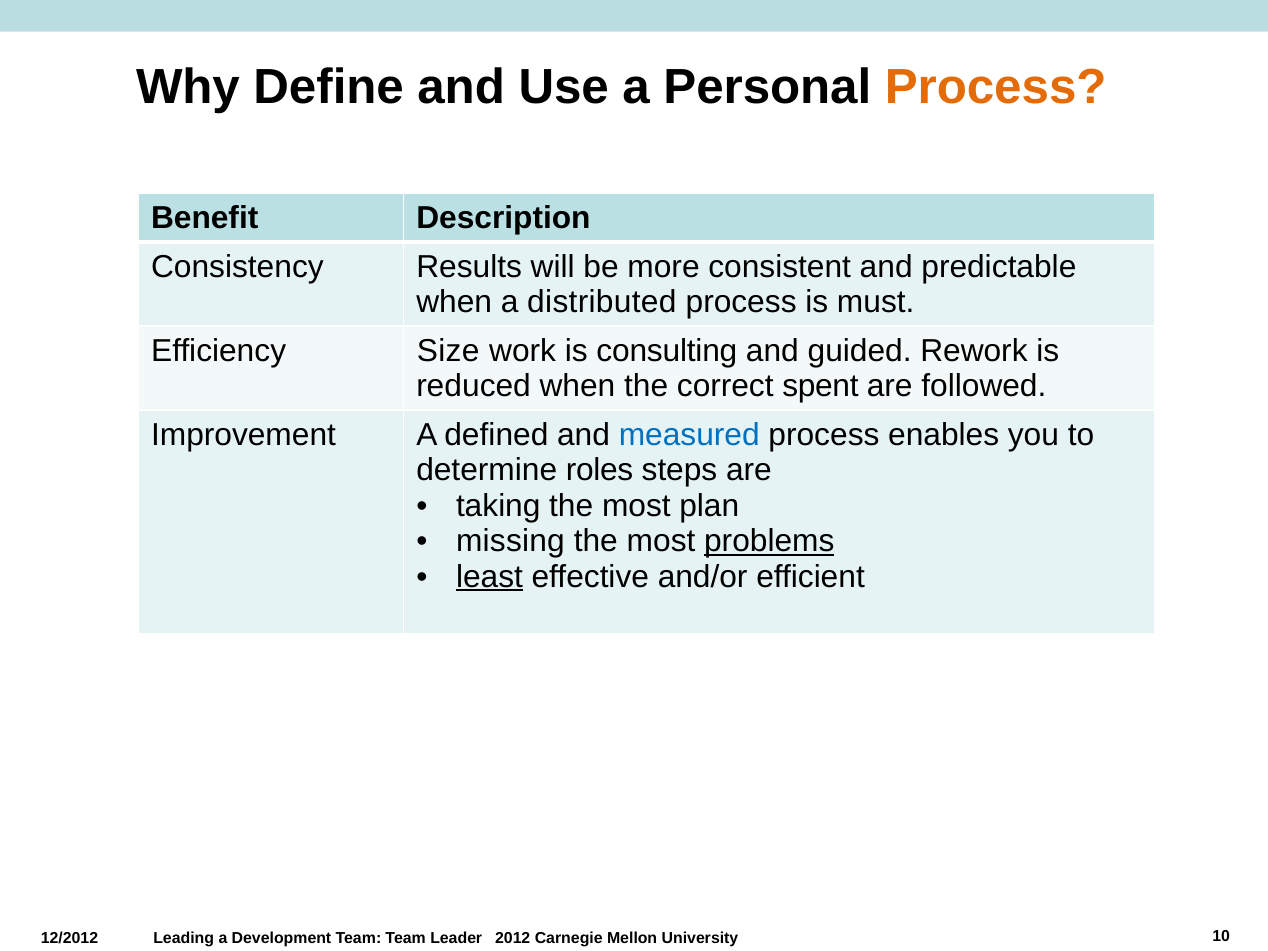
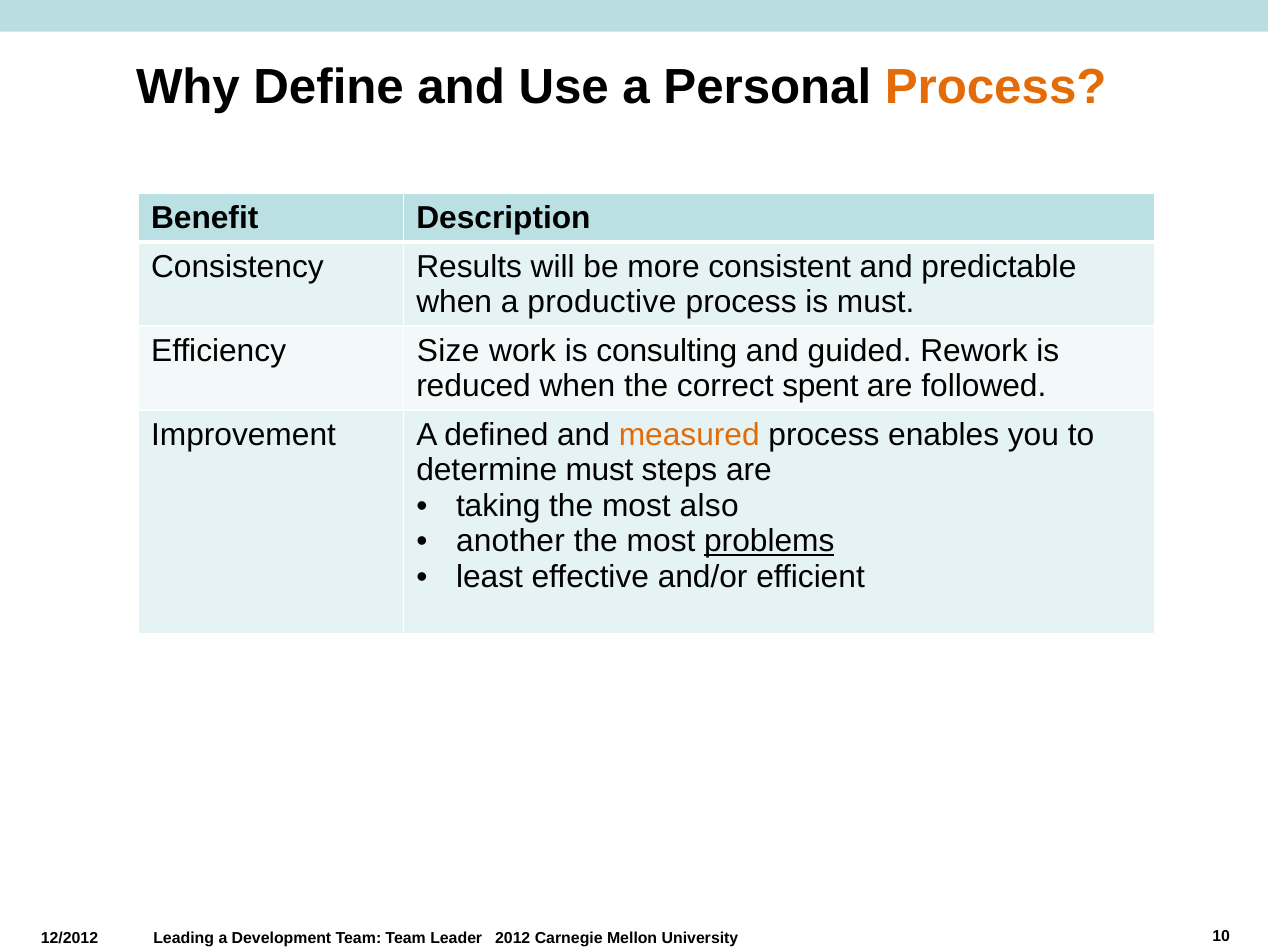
distributed: distributed -> productive
measured colour: blue -> orange
determine roles: roles -> must
plan: plan -> also
missing: missing -> another
least underline: present -> none
